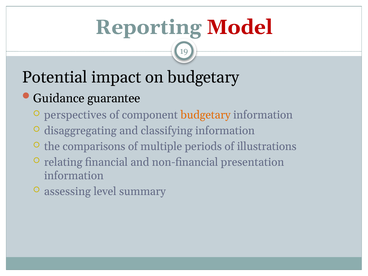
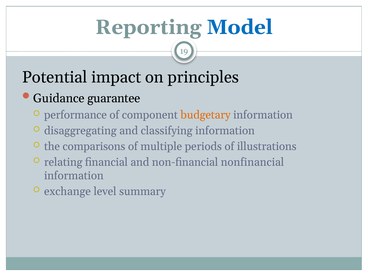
Model colour: red -> blue
on budgetary: budgetary -> principles
perspectives: perspectives -> performance
presentation: presentation -> nonfinancial
assessing: assessing -> exchange
